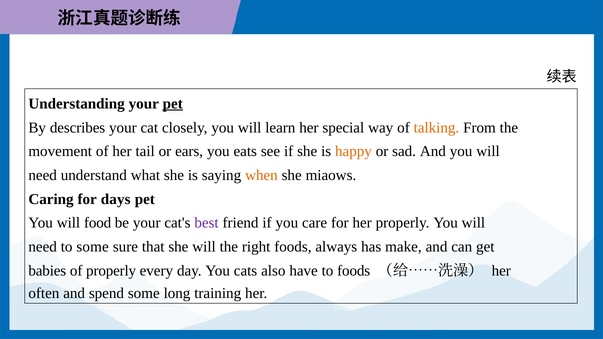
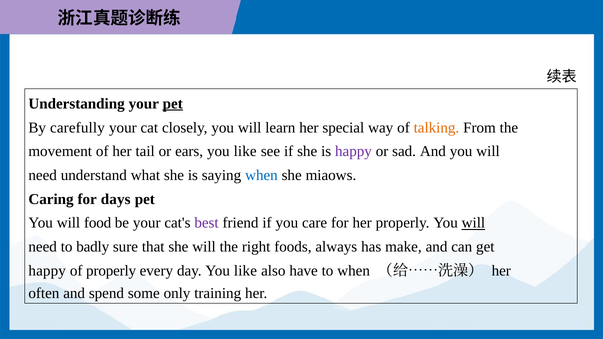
describes: describes -> carefully
ears you eats: eats -> like
happy at (353, 152) colour: orange -> purple
when at (261, 175) colour: orange -> blue
will at (473, 223) underline: none -> present
to some: some -> badly
babies at (47, 271): babies -> happy
day You cats: cats -> like
to foods: foods -> when
long: long -> only
